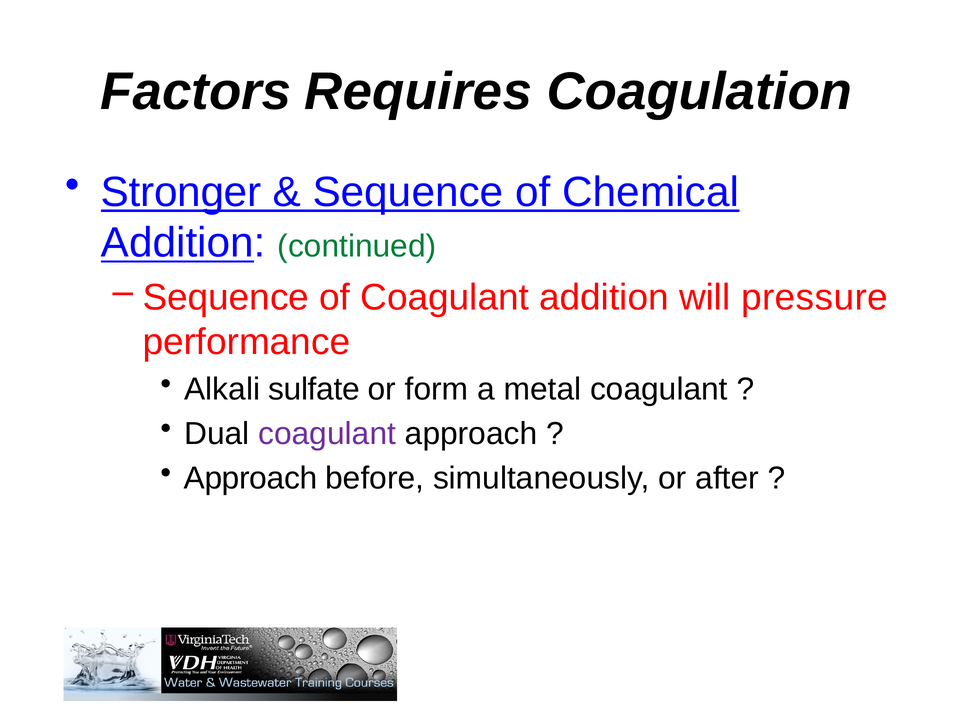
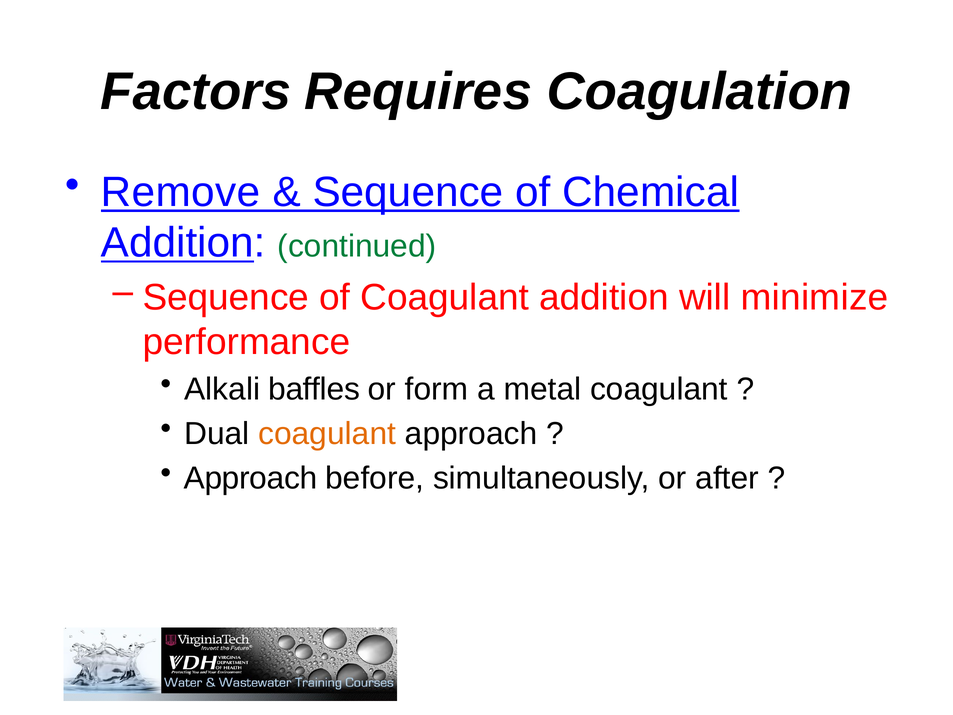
Stronger: Stronger -> Remove
pressure: pressure -> minimize
sulfate: sulfate -> baffles
coagulant at (327, 434) colour: purple -> orange
